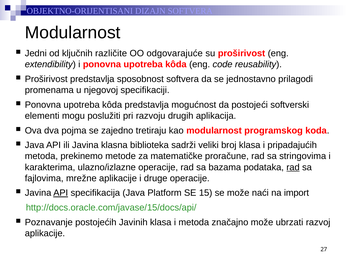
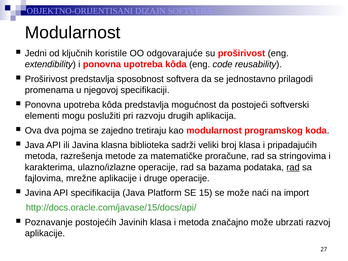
različite: različite -> koristile
prekinemo: prekinemo -> razrešenja
API at (61, 193) underline: present -> none
